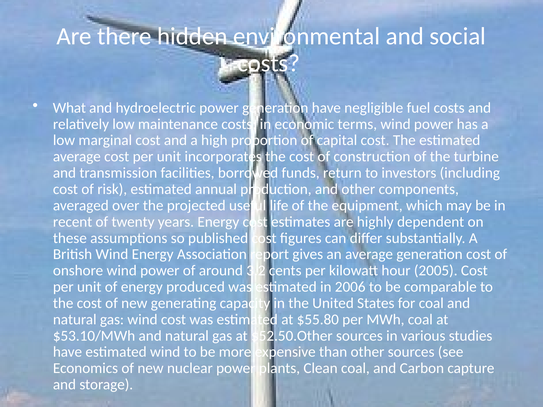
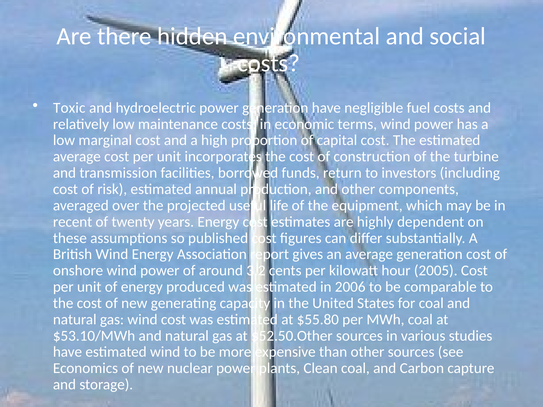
What: What -> Toxic
